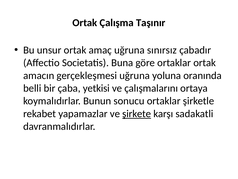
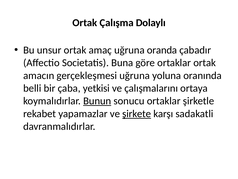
Taşınır: Taşınır -> Dolaylı
sınırsız: sınırsız -> oranda
Bunun underline: none -> present
